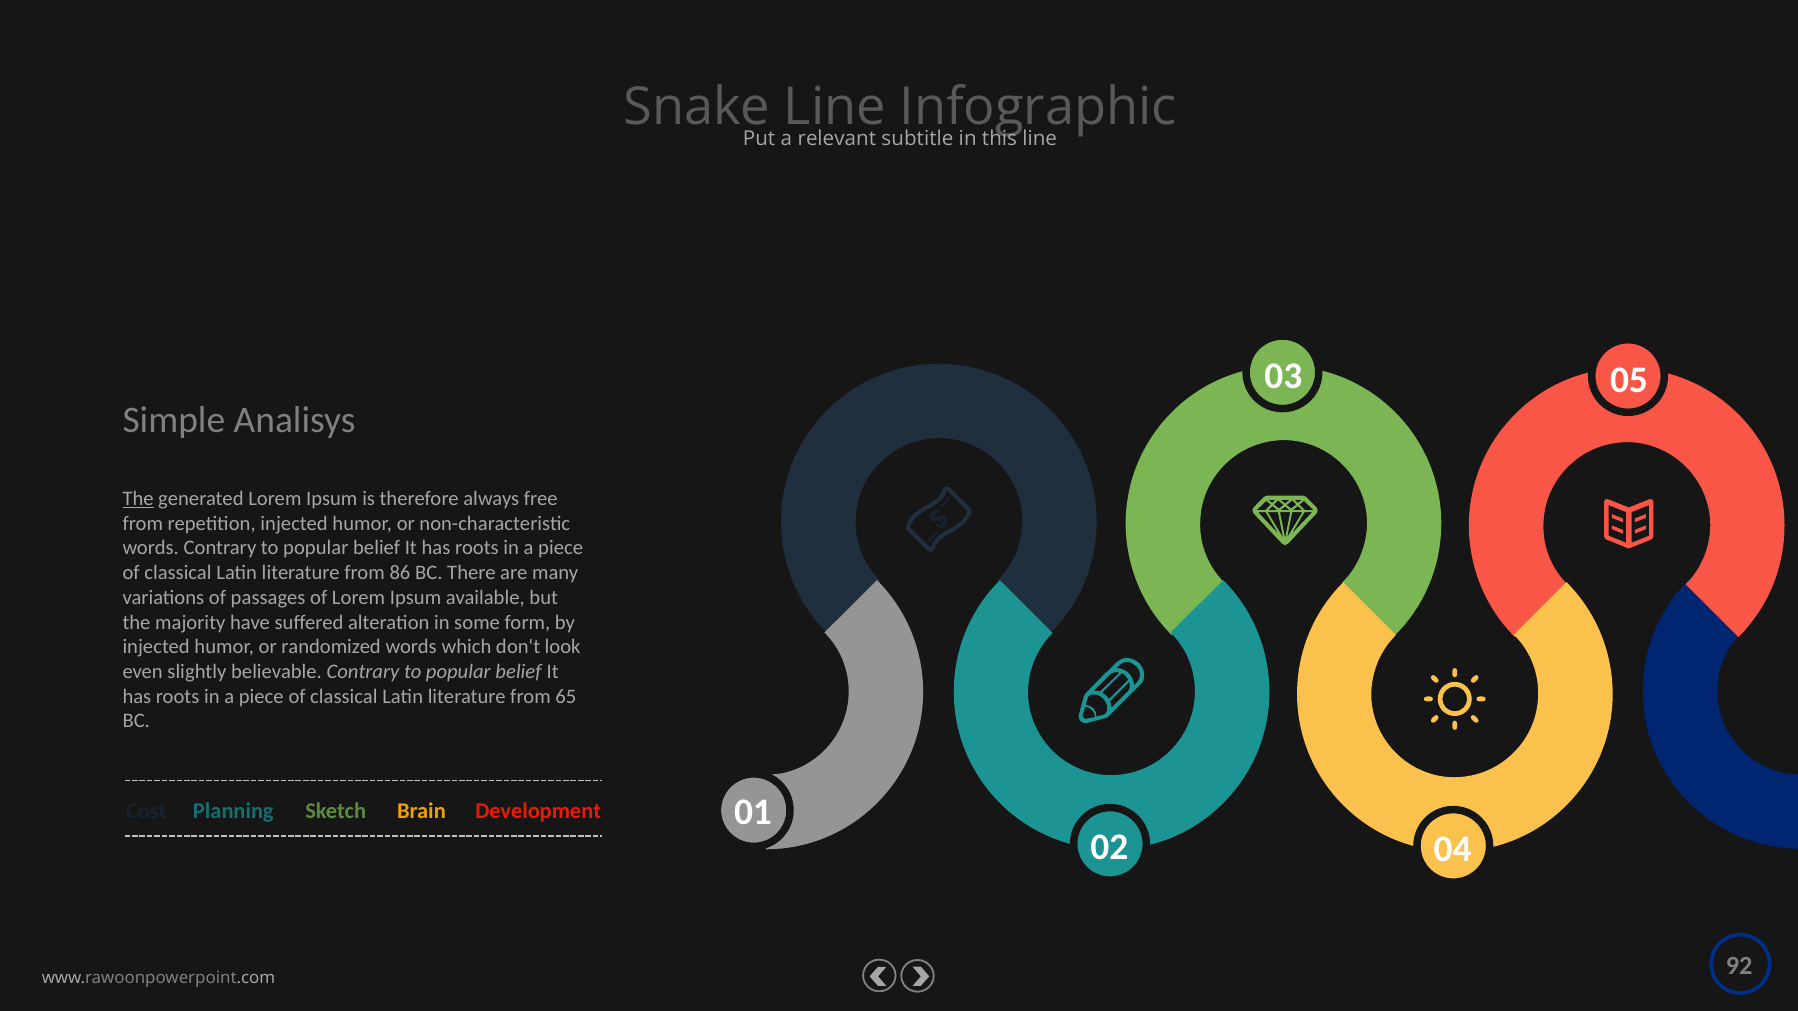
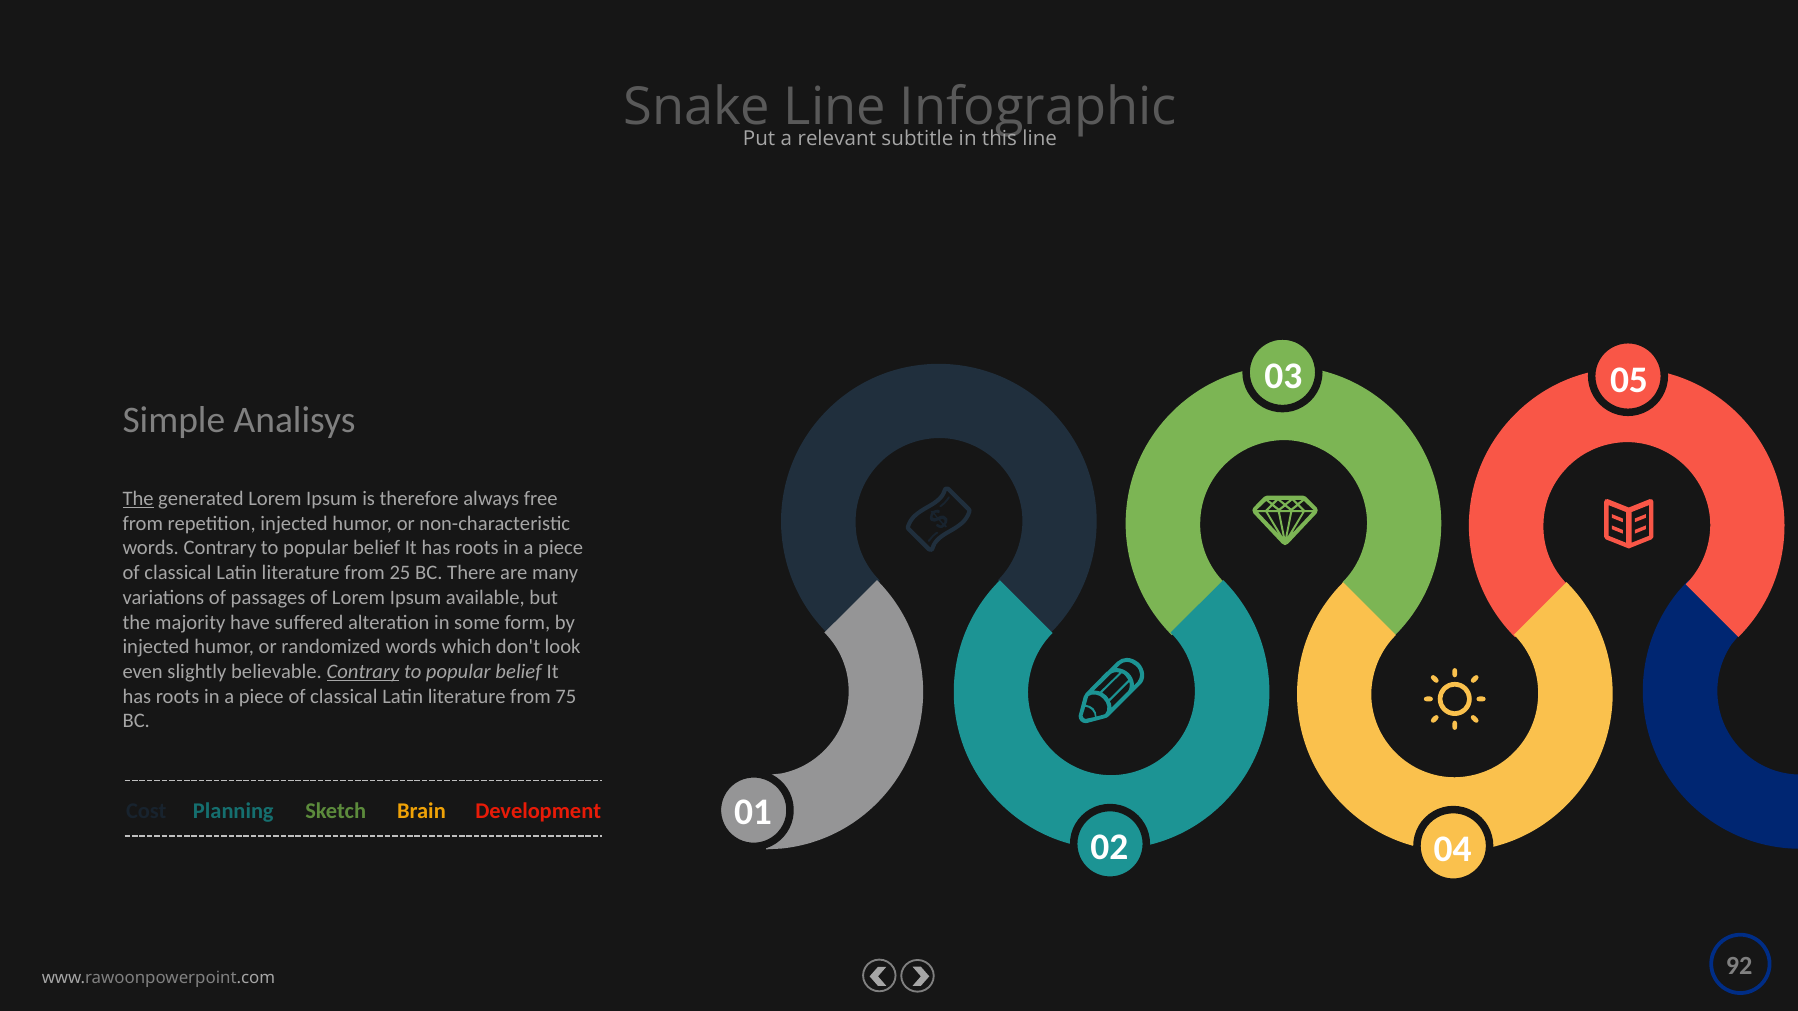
86: 86 -> 25
Contrary at (363, 672) underline: none -> present
65: 65 -> 75
